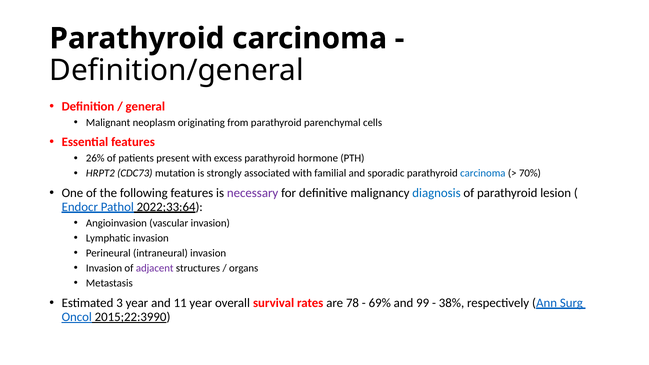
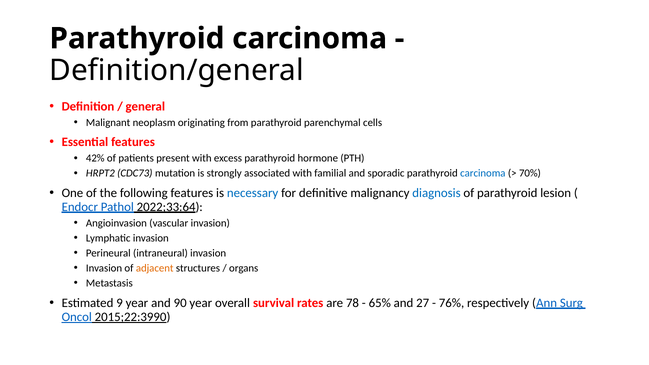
26%: 26% -> 42%
necessary colour: purple -> blue
adjacent colour: purple -> orange
3: 3 -> 9
11: 11 -> 90
69%: 69% -> 65%
99: 99 -> 27
38%: 38% -> 76%
